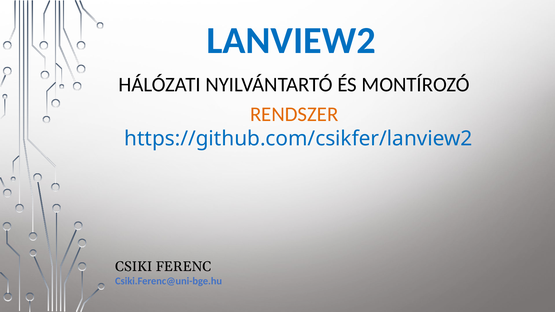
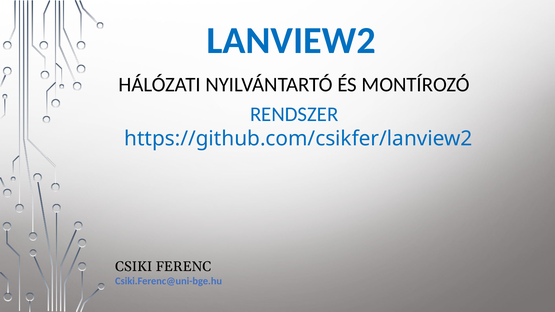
RENDSZER colour: orange -> blue
